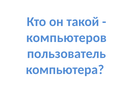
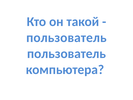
компьютеров at (66, 38): компьютеров -> пользователь
